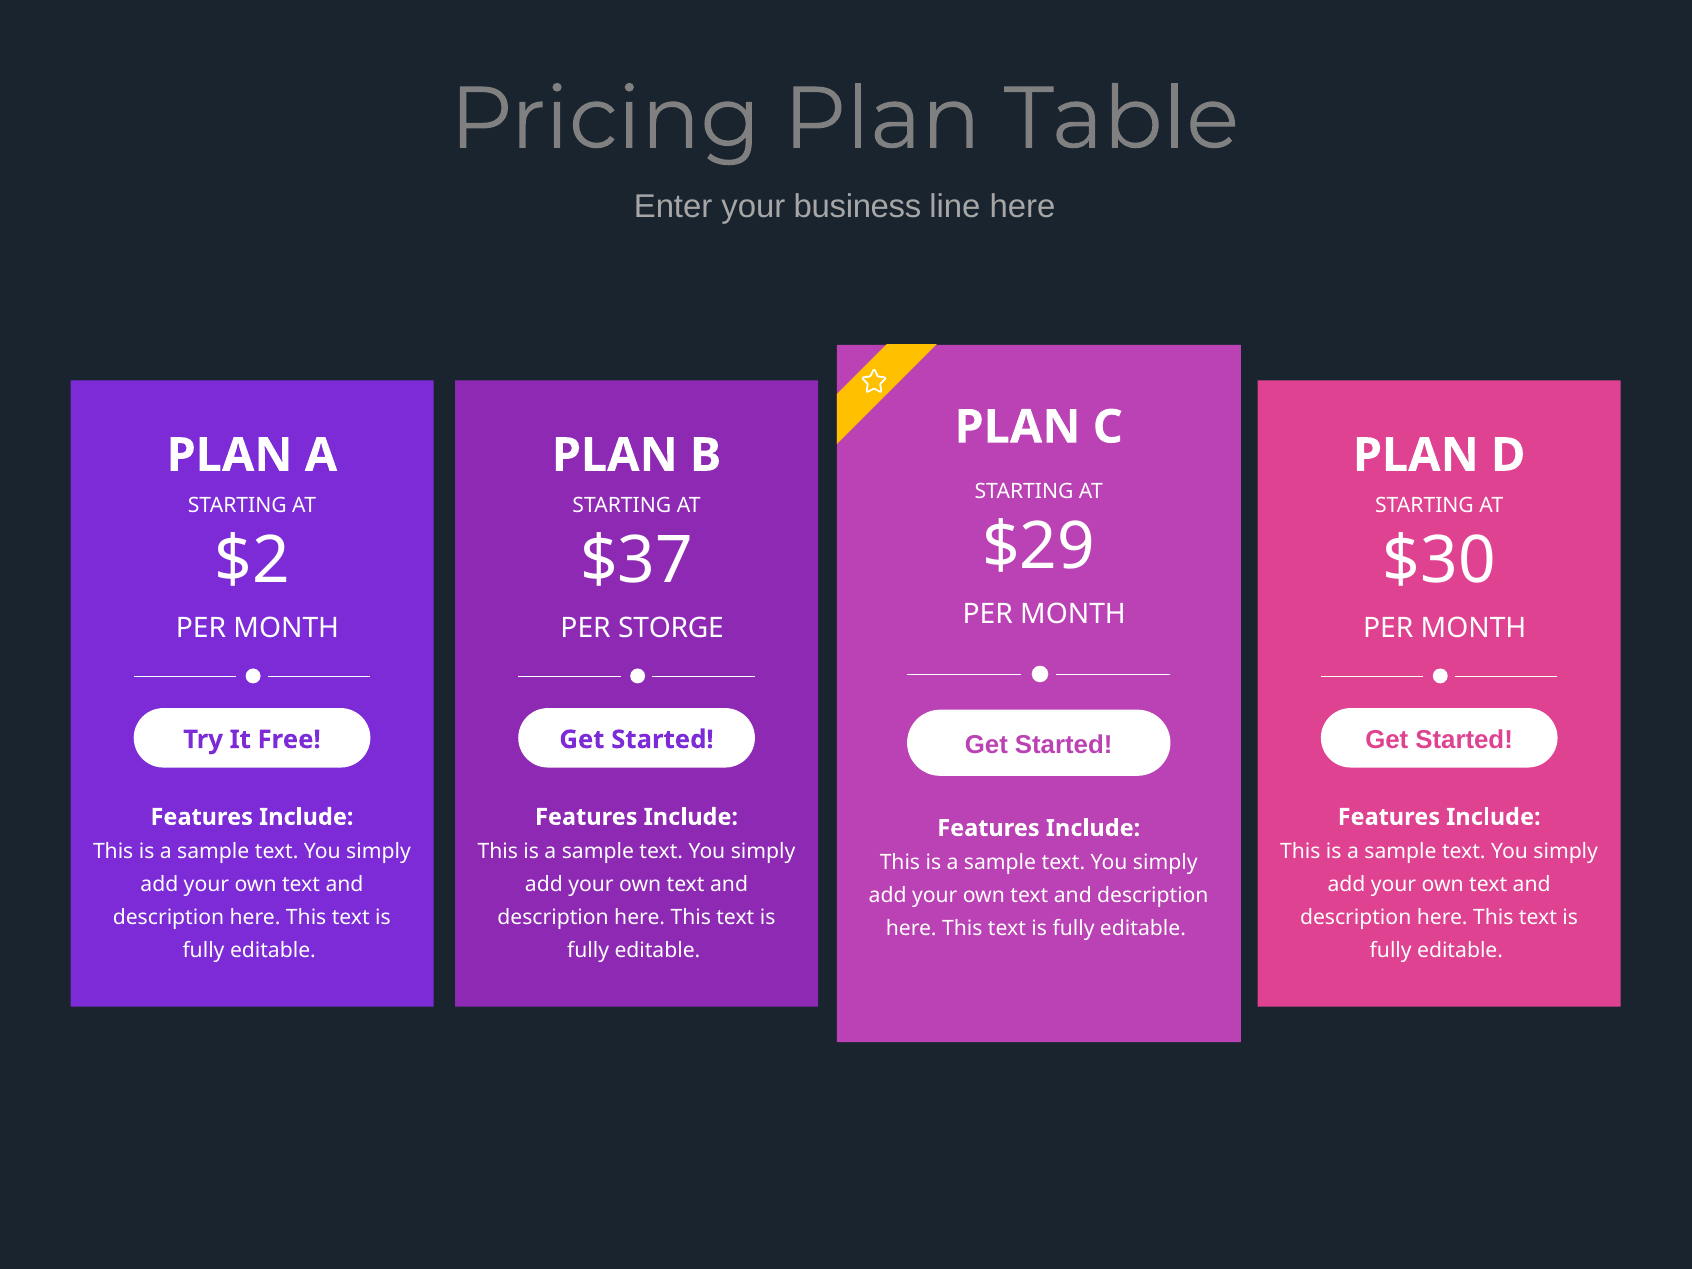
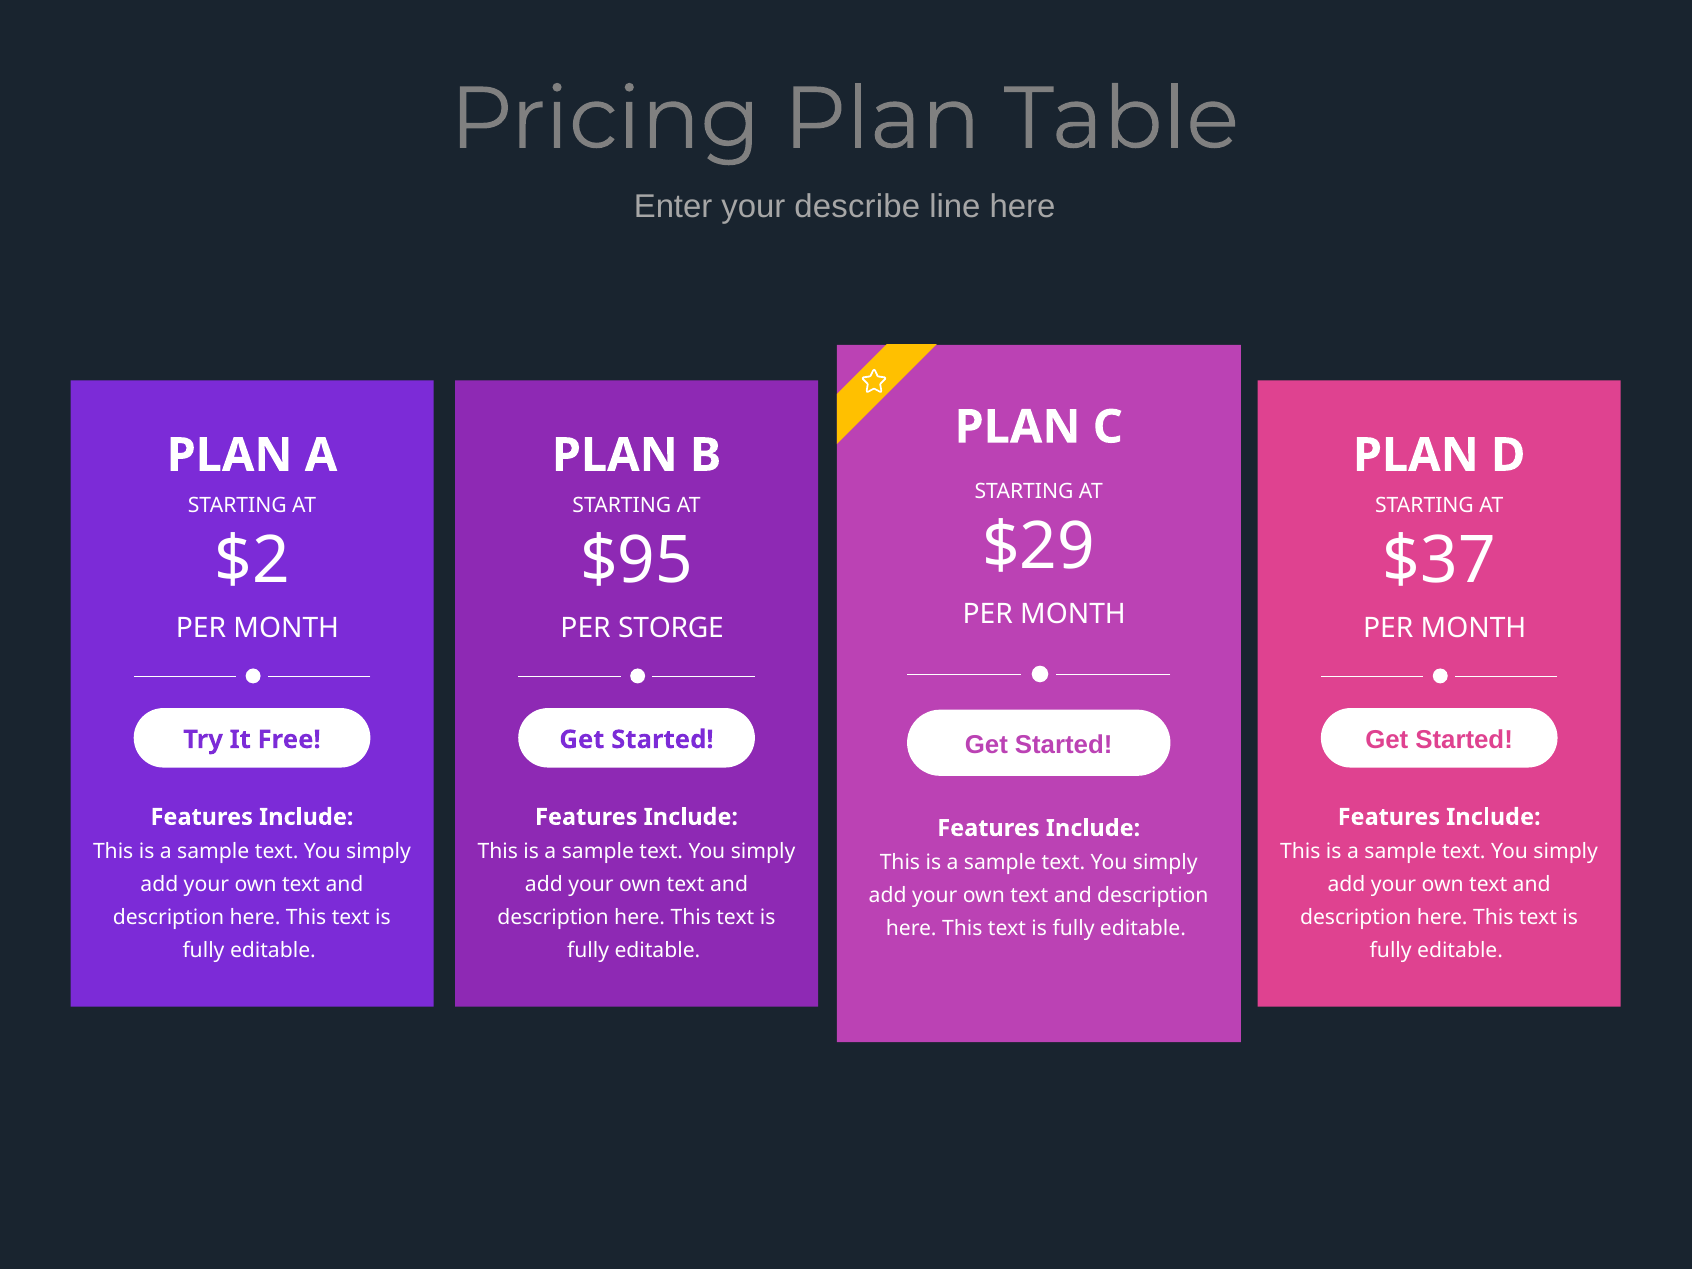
business: business -> describe
$37: $37 -> $95
$30: $30 -> $37
